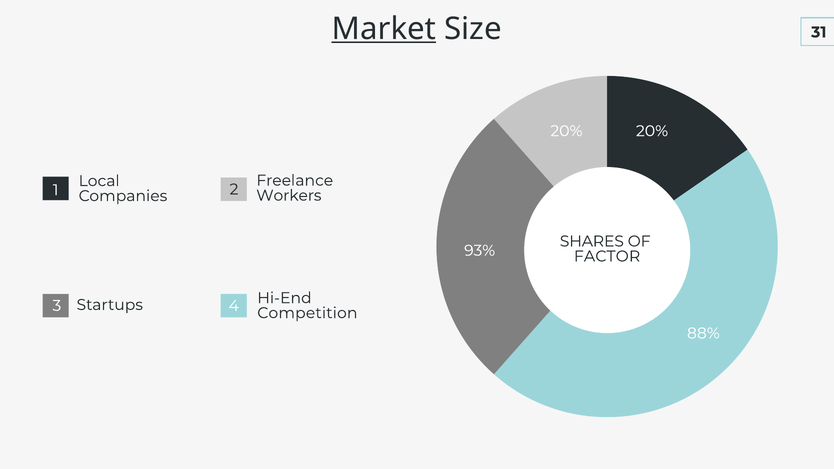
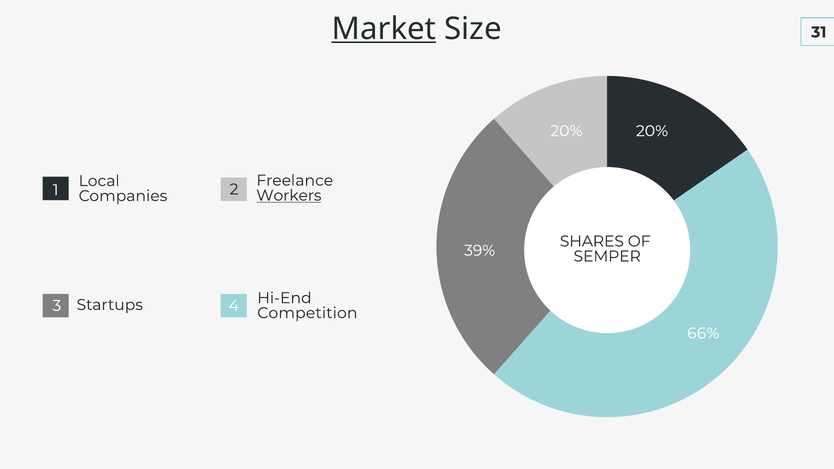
Workers underline: none -> present
93%: 93% -> 39%
FACTOR: FACTOR -> SEMPER
88%: 88% -> 66%
